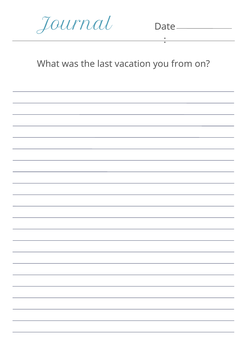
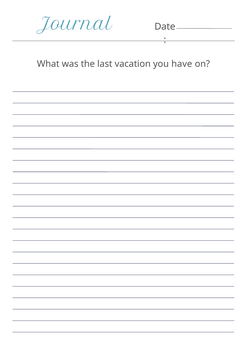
from: from -> have
